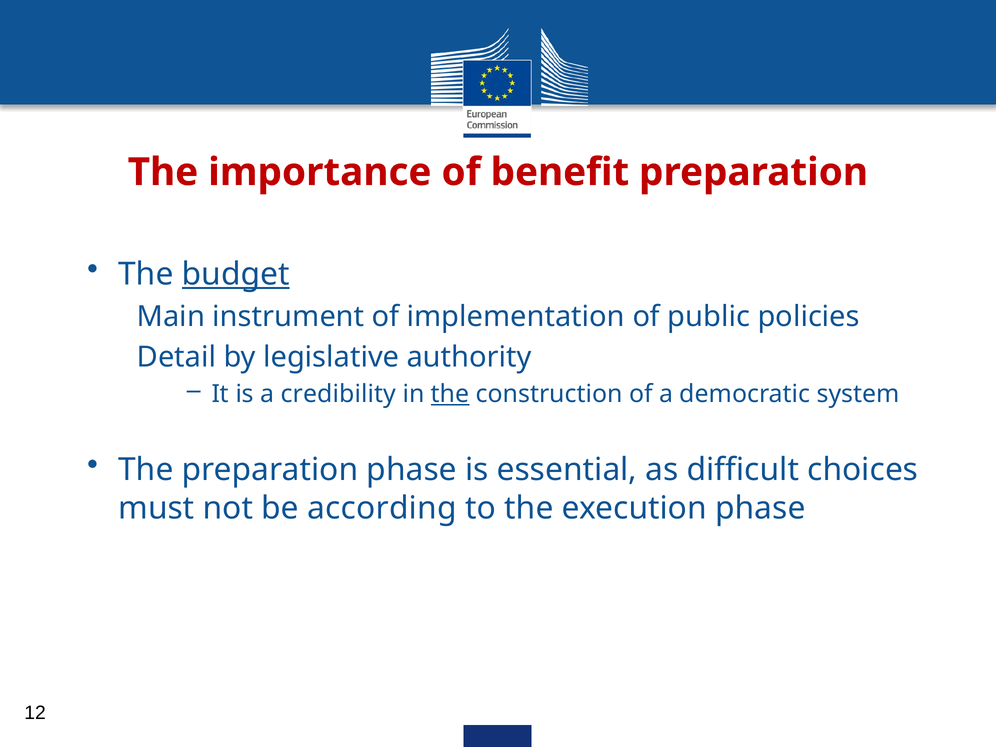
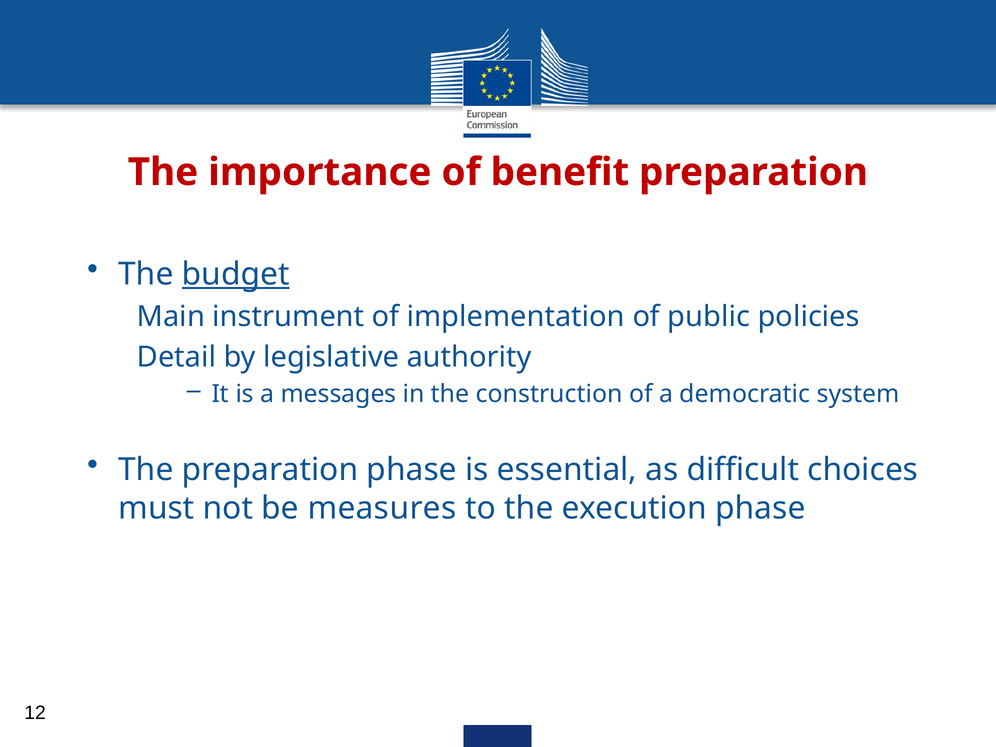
credibility: credibility -> messages
the at (450, 394) underline: present -> none
according: according -> measures
